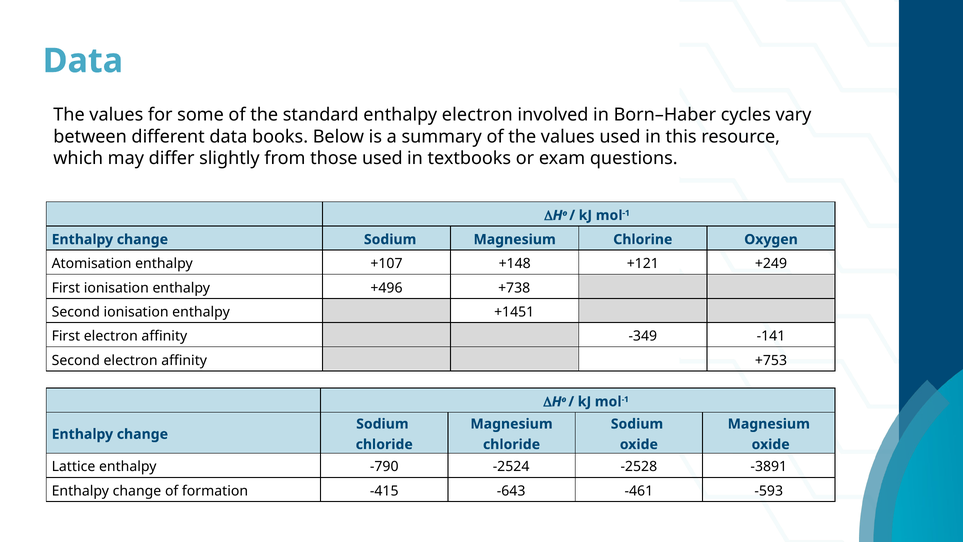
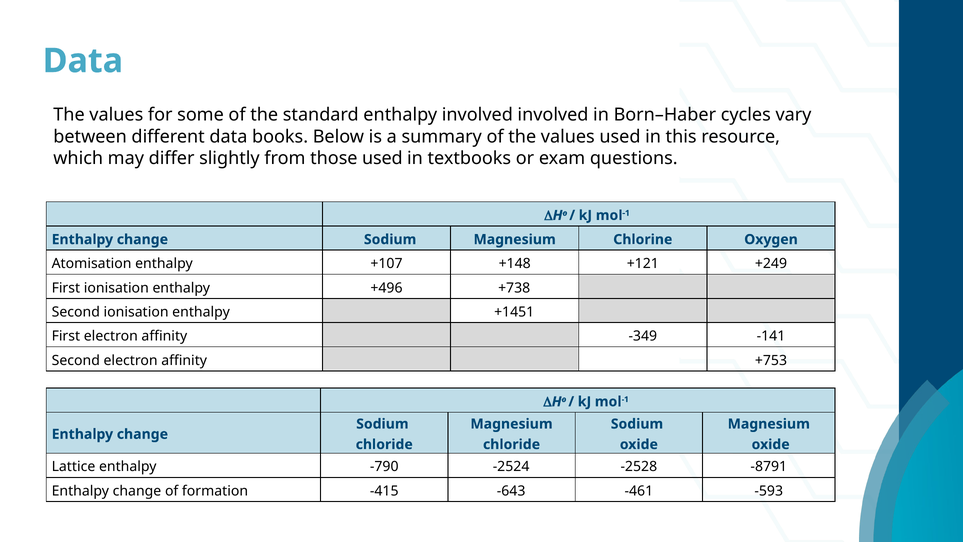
enthalpy electron: electron -> involved
-3891: -3891 -> -8791
